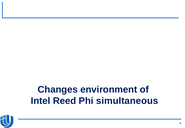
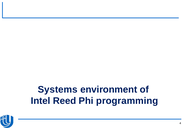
Changes: Changes -> Systems
simultaneous: simultaneous -> programming
